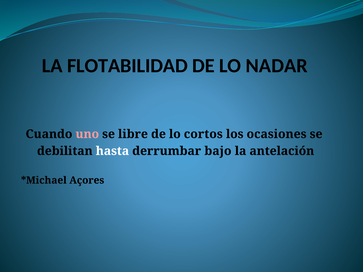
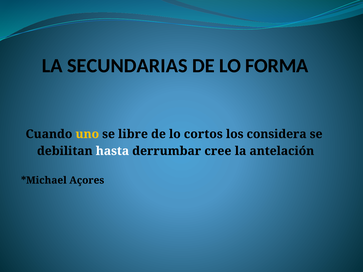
FLOTABILIDAD: FLOTABILIDAD -> SECUNDARIAS
NADAR: NADAR -> FORMA
uno colour: pink -> yellow
ocasiones: ocasiones -> considera
bajo: bajo -> cree
